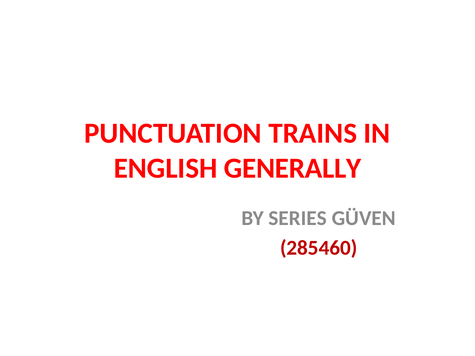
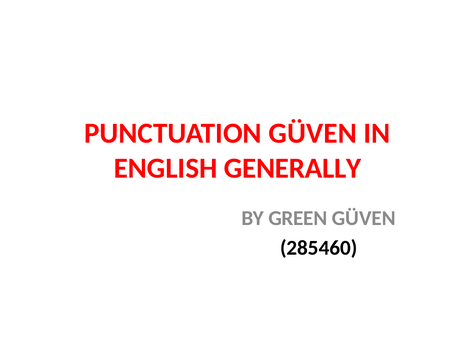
PUNCTUATION TRAINS: TRAINS -> GÜVEN
SERIES: SERIES -> GREEN
285460 colour: red -> black
